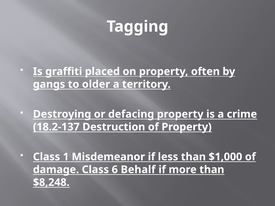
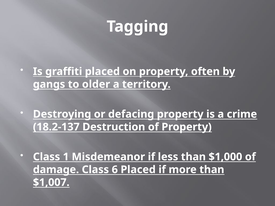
6 Behalf: Behalf -> Placed
$8,248: $8,248 -> $1,007
